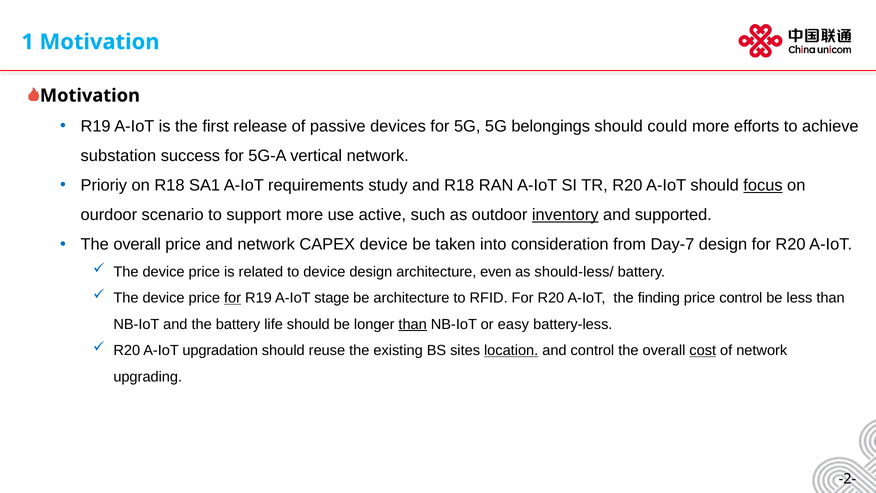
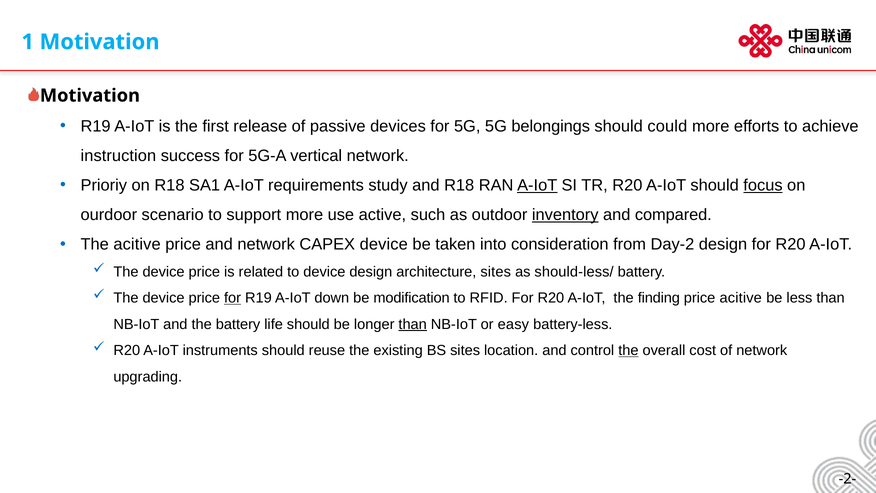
substation: substation -> instruction
A-IoT at (537, 185) underline: none -> present
supported: supported -> compared
overall at (137, 244): overall -> acitive
Day-7: Day-7 -> Day-2
architecture even: even -> sites
stage: stage -> down
be architecture: architecture -> modification
price control: control -> acitive
upgradation: upgradation -> instruments
location underline: present -> none
the at (628, 350) underline: none -> present
cost underline: present -> none
